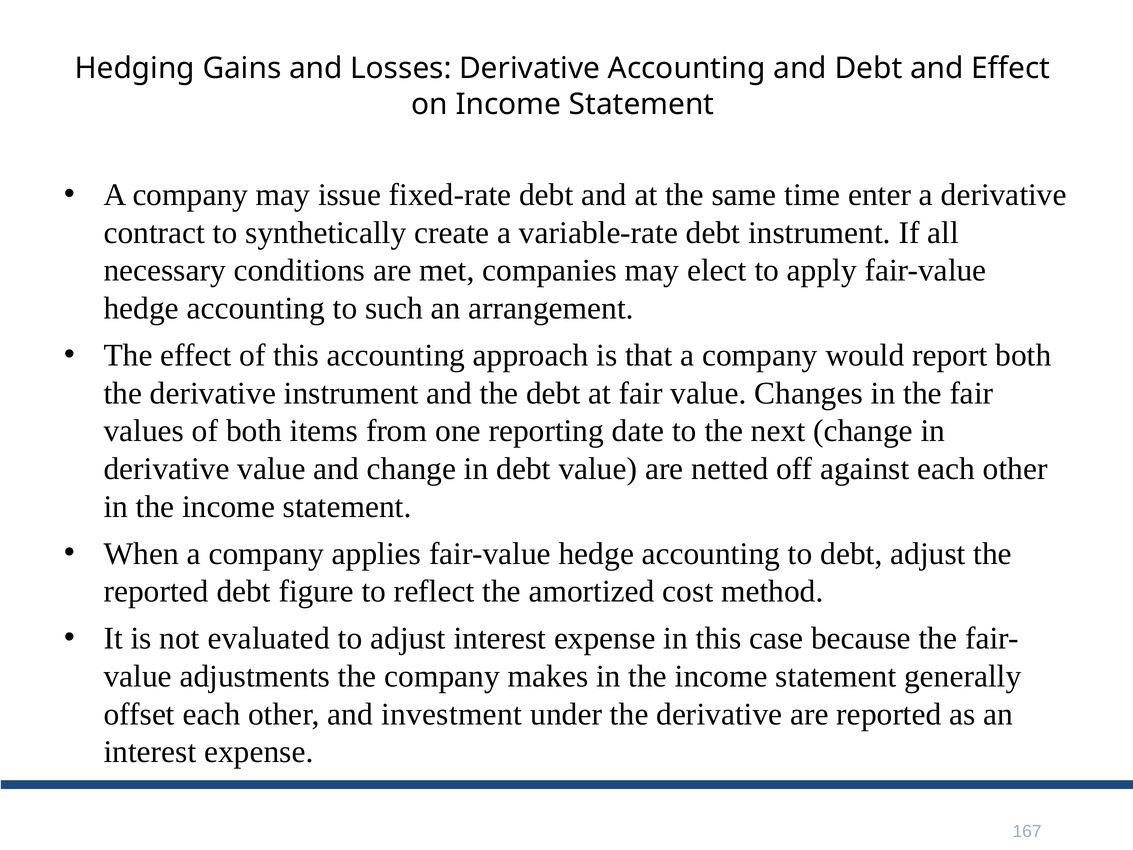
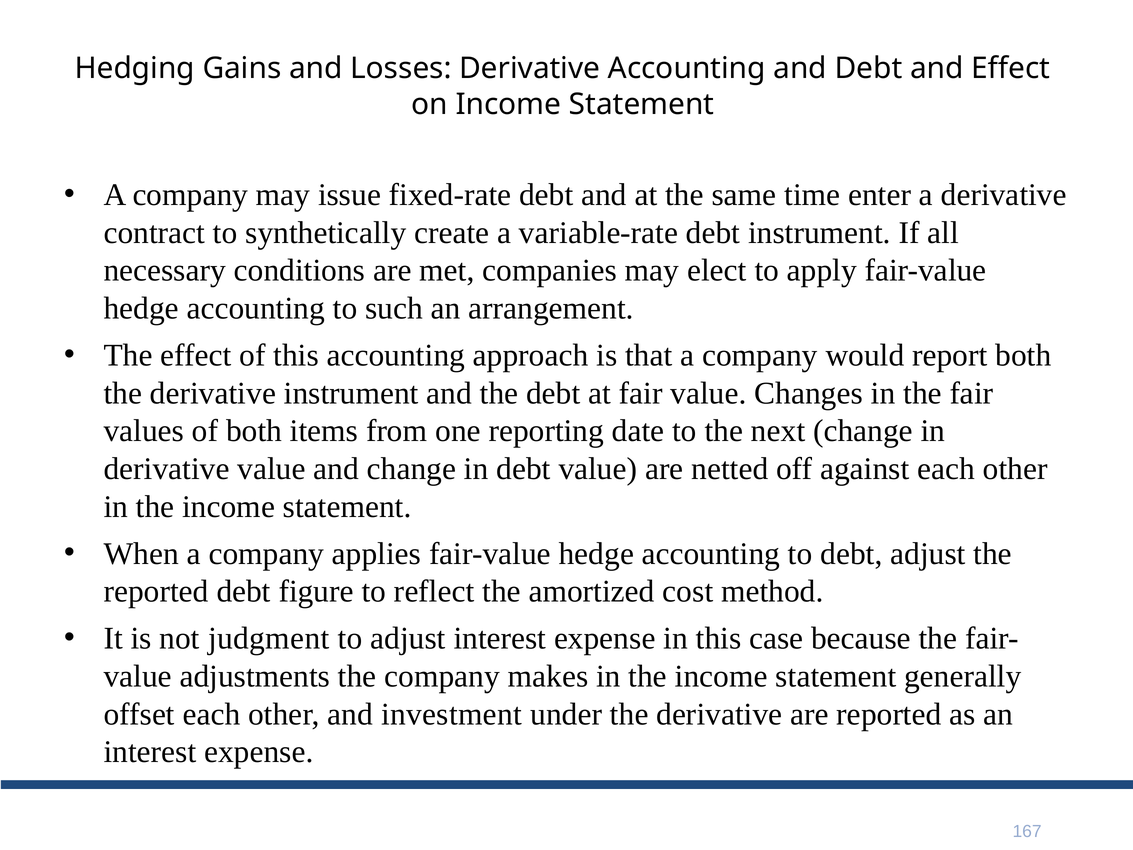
evaluated: evaluated -> judgment
